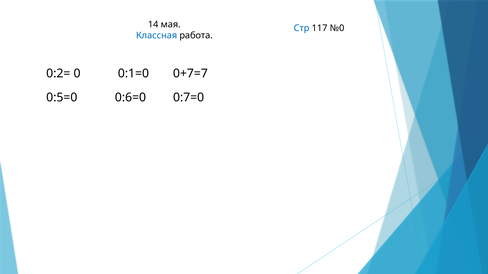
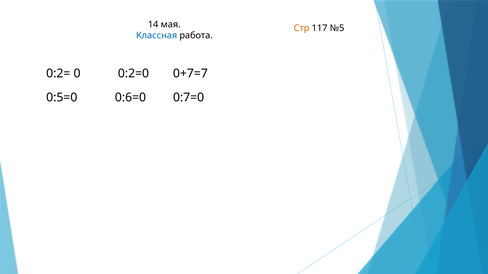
Стр colour: blue -> orange
№0: №0 -> №5
0:1=0: 0:1=0 -> 0:2=0
